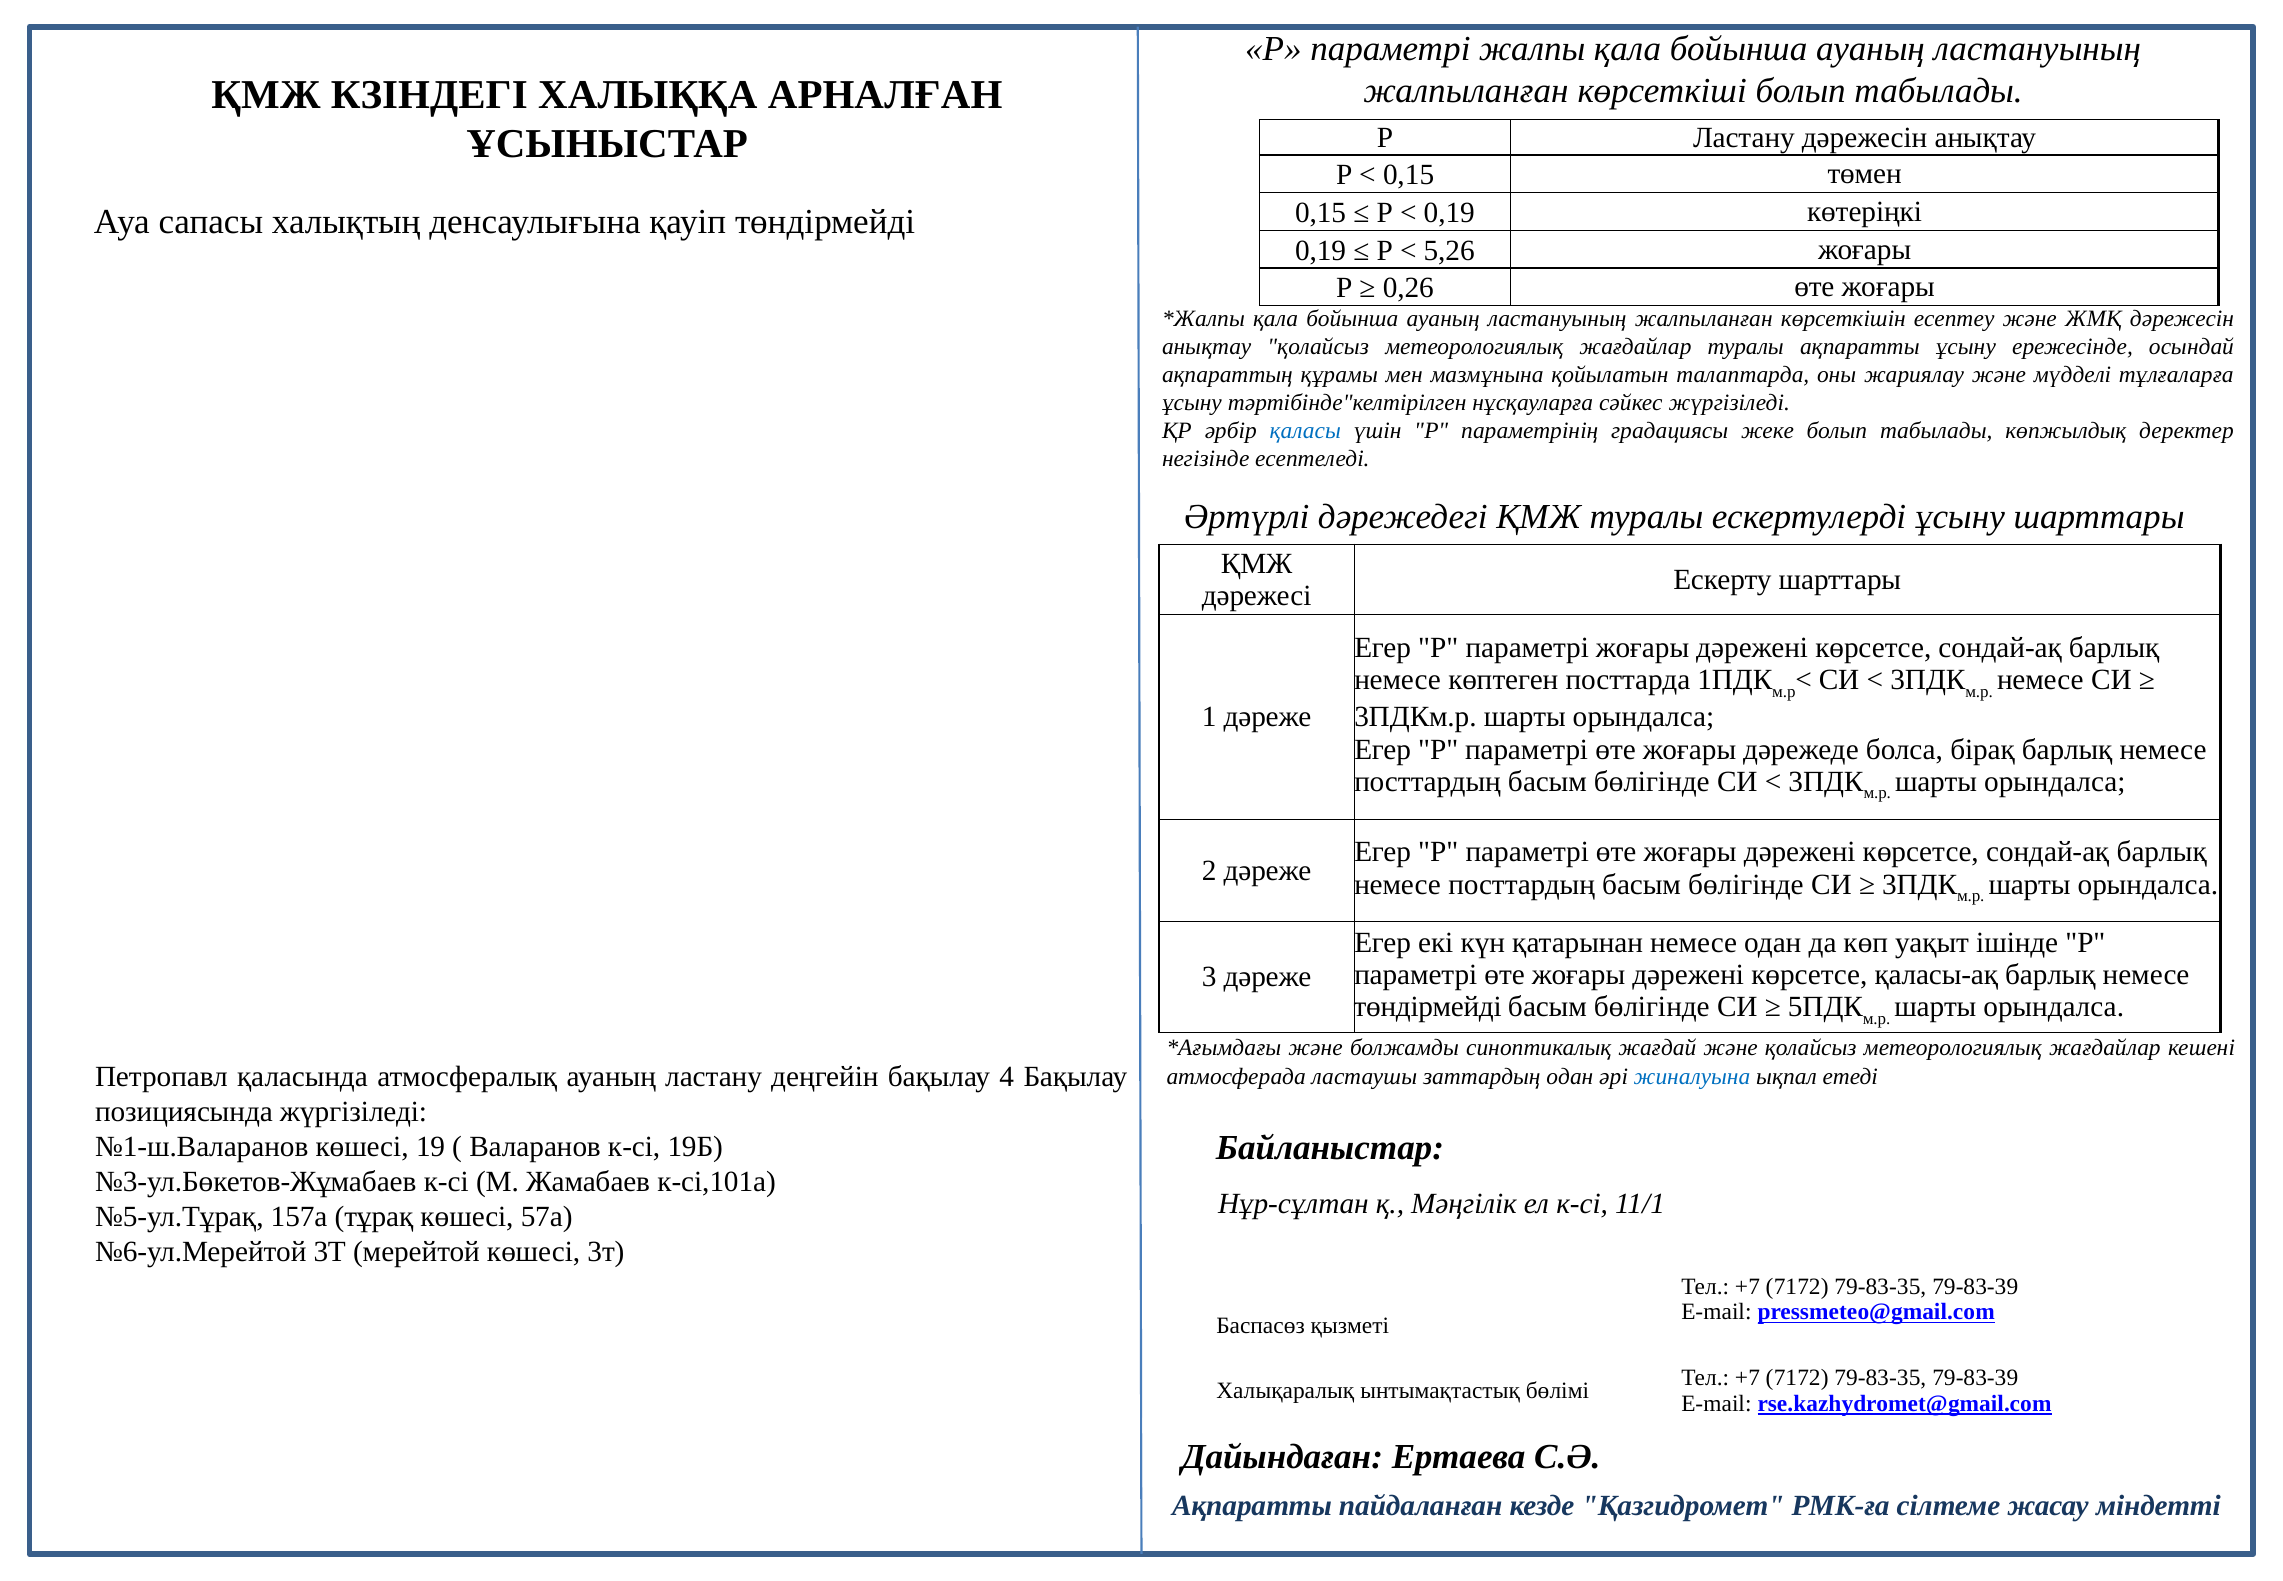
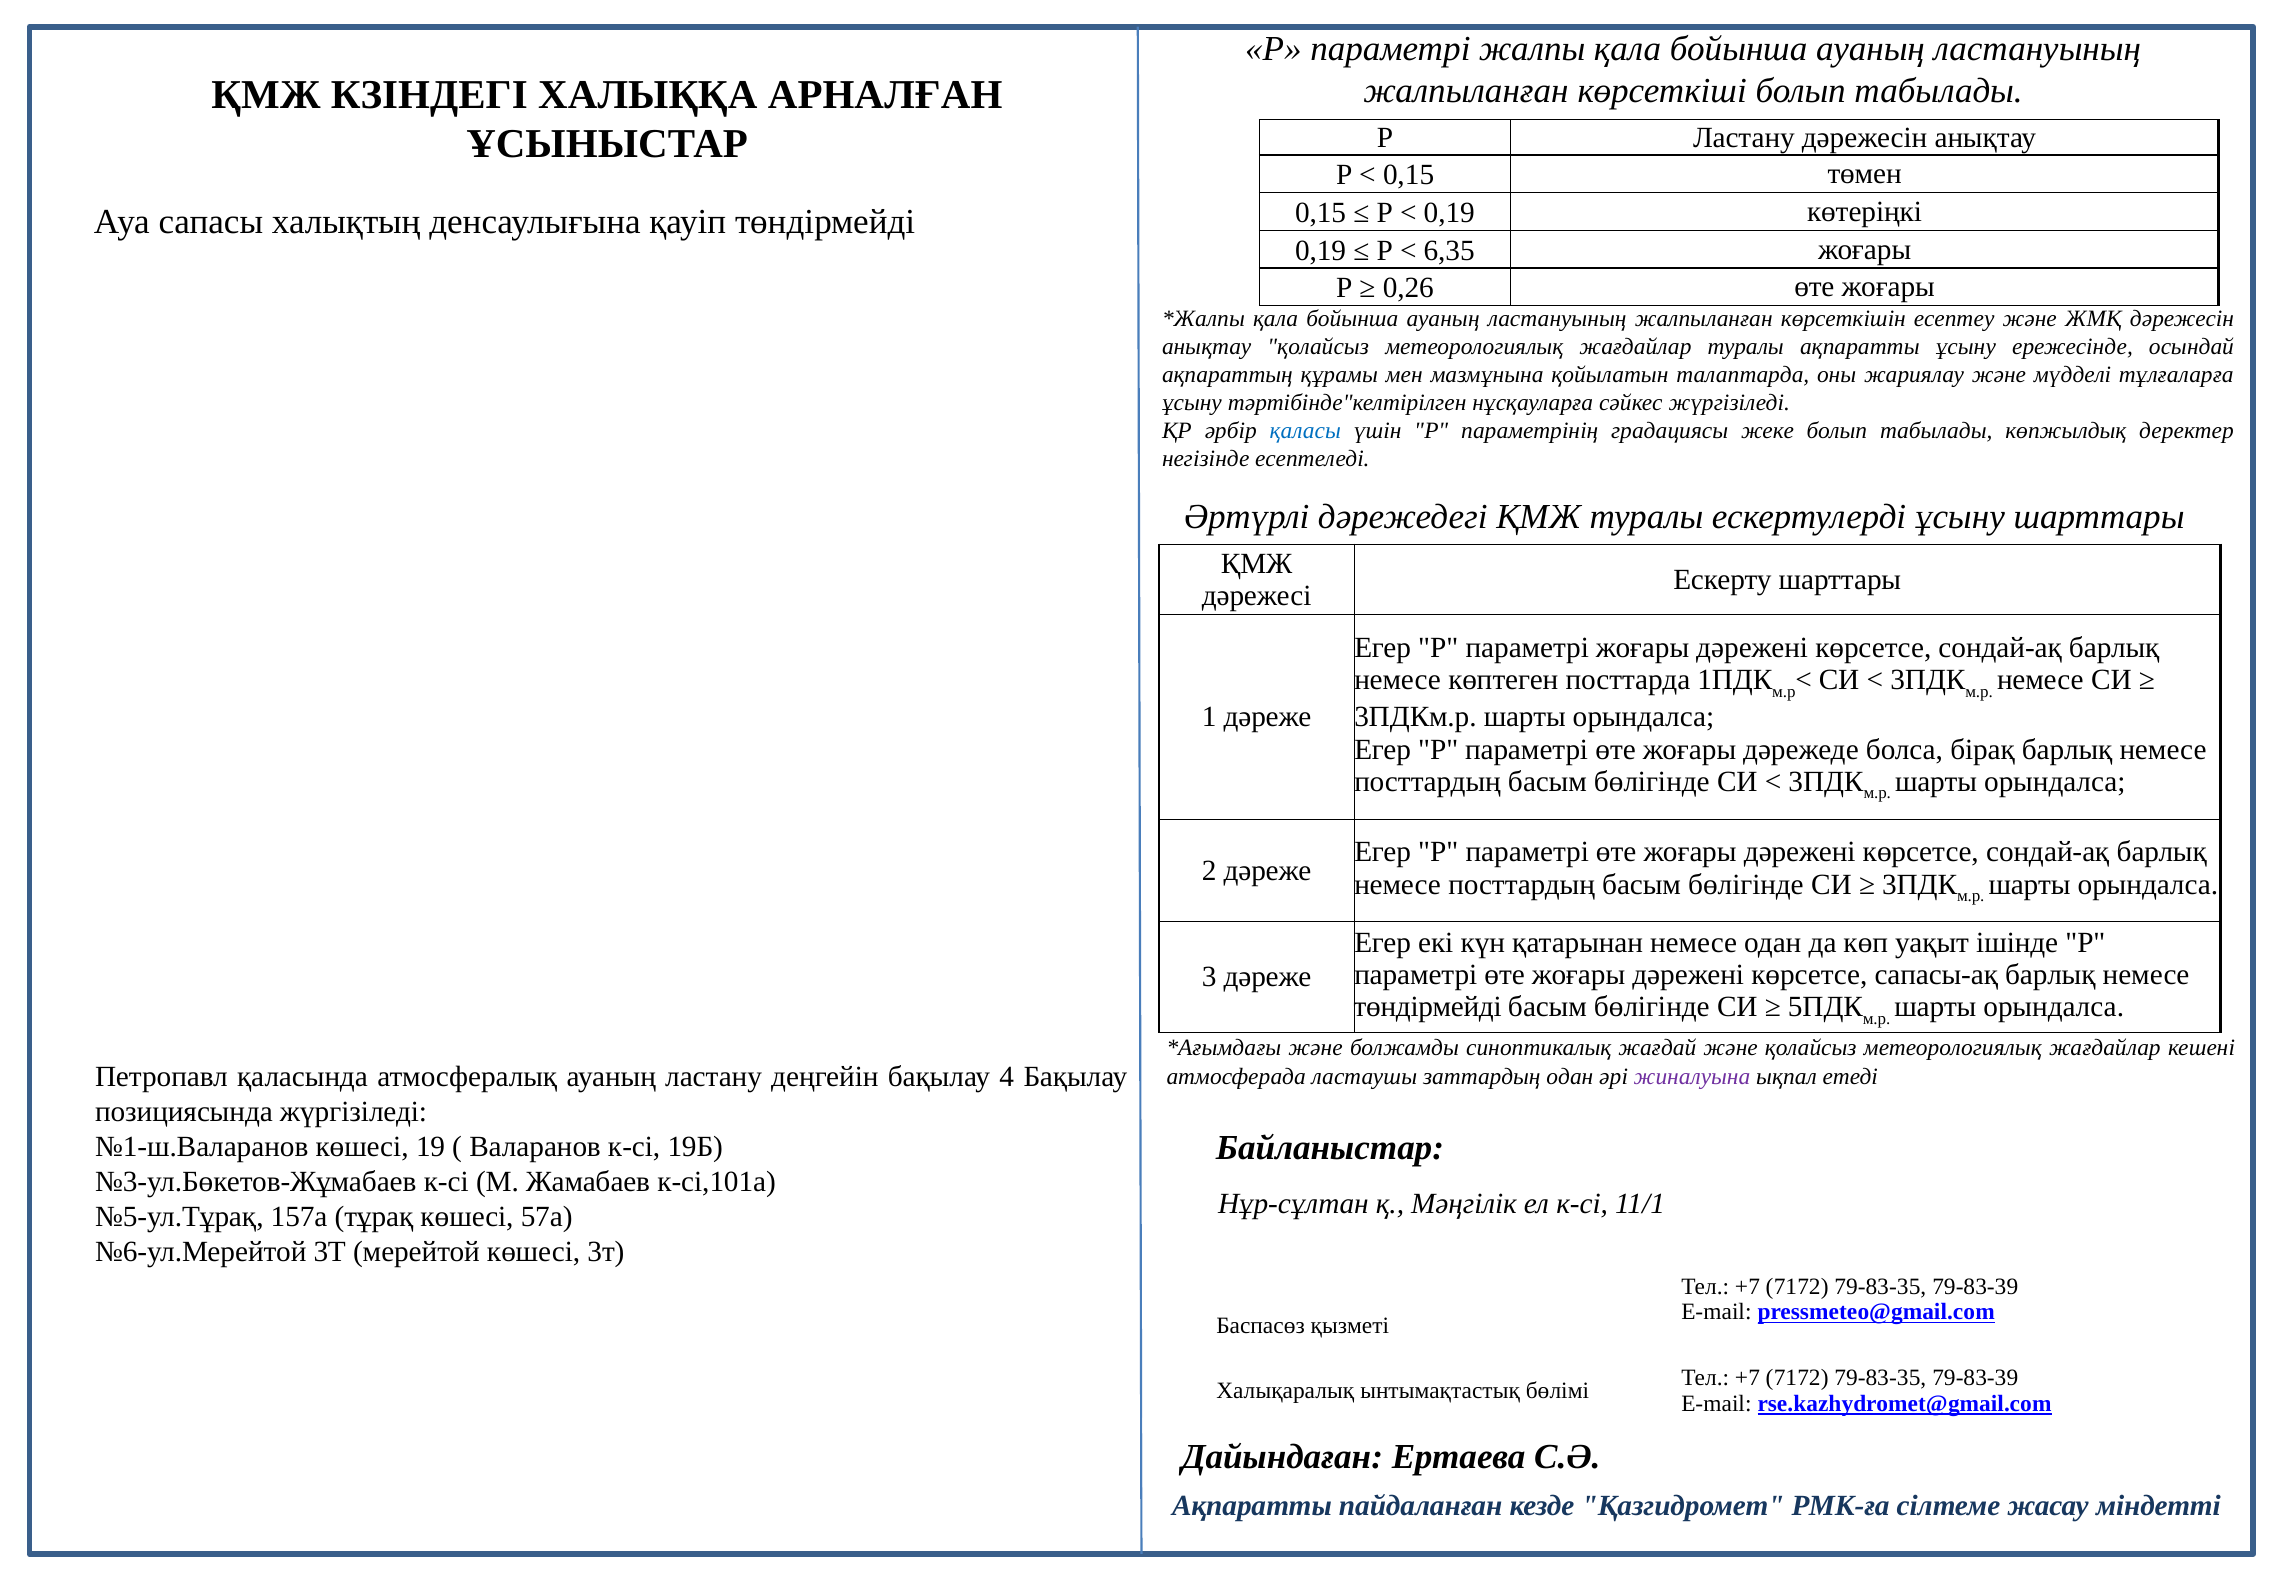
5,26: 5,26 -> 6,35
қаласы-ақ: қаласы-ақ -> сапасы-ақ
жиналуына colour: blue -> purple
